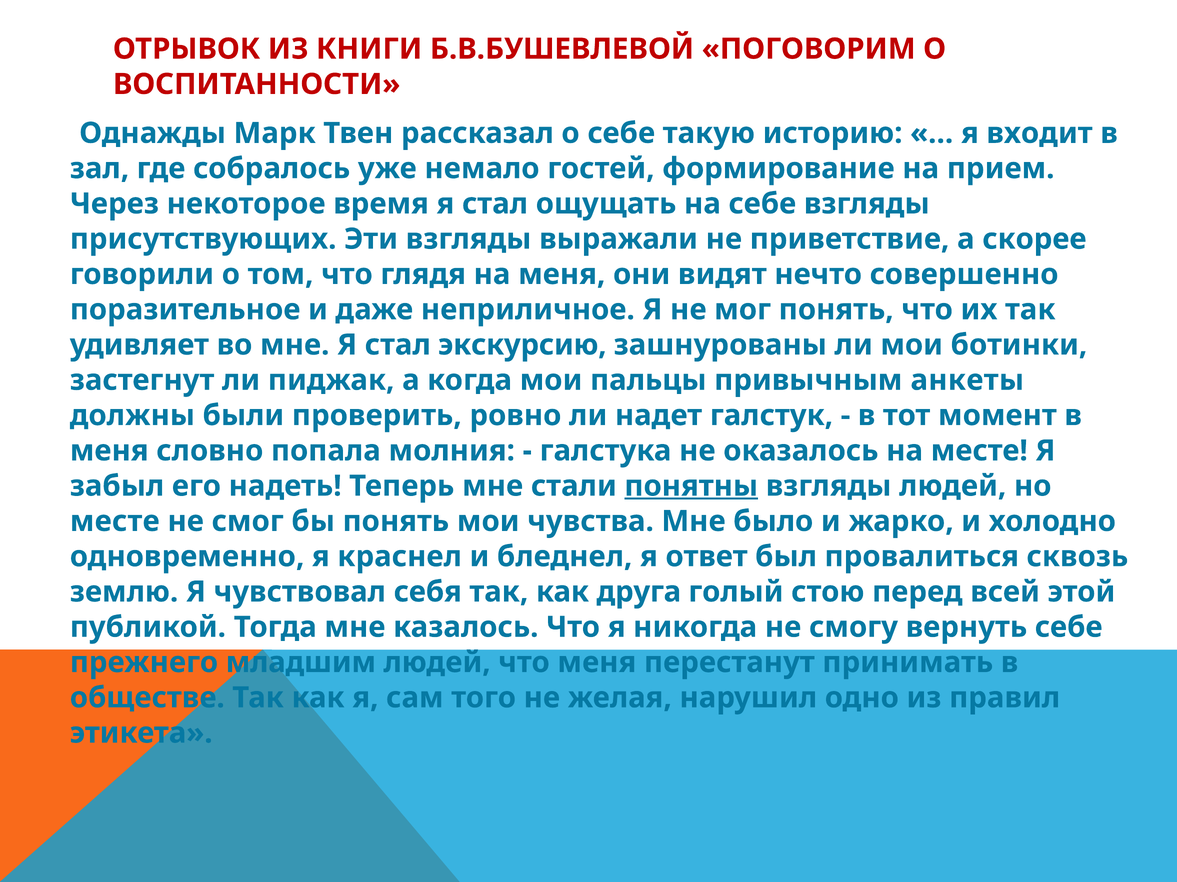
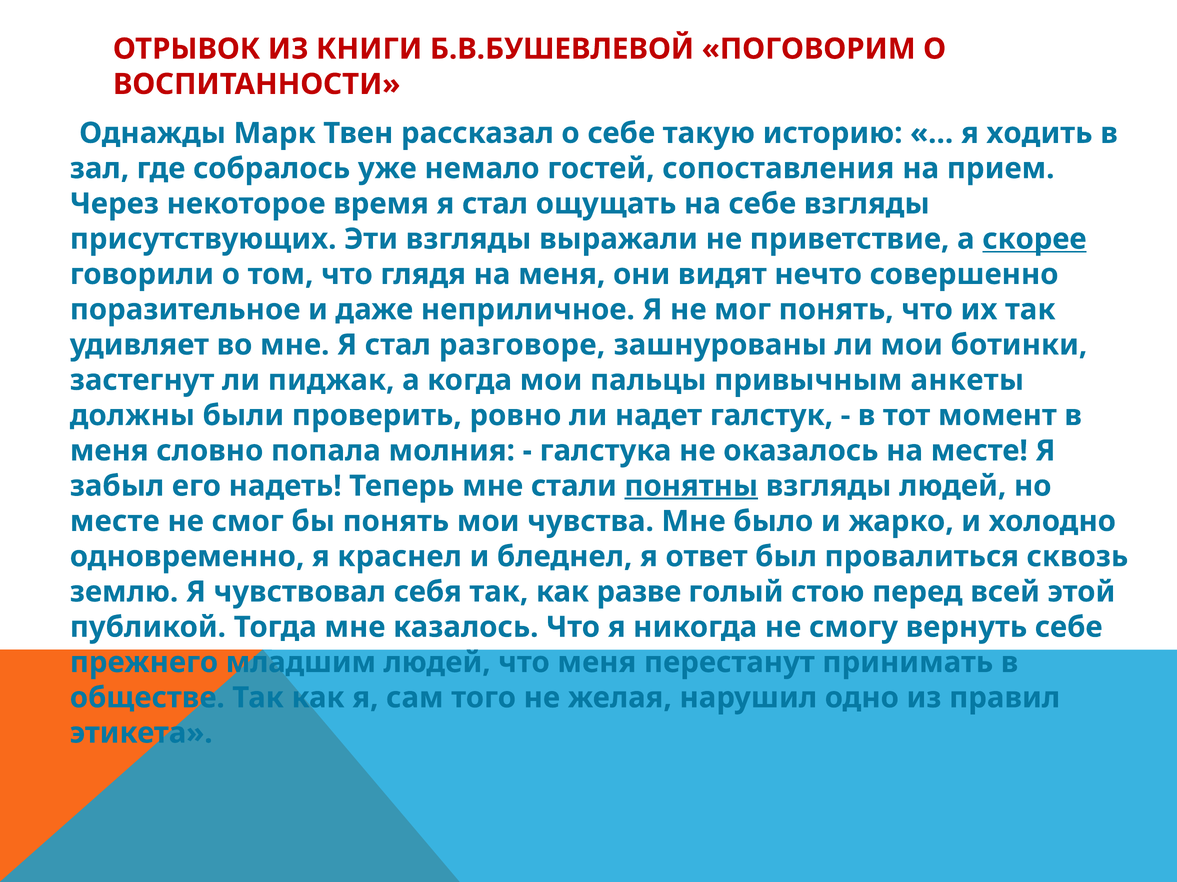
входит: входит -> ходить
формирование: формирование -> сопоставления
скорее underline: none -> present
экскурсию: экскурсию -> разговоре
друга: друга -> разве
